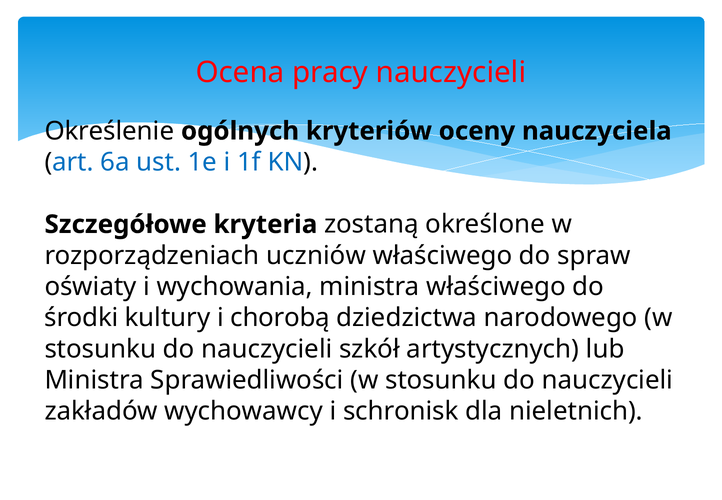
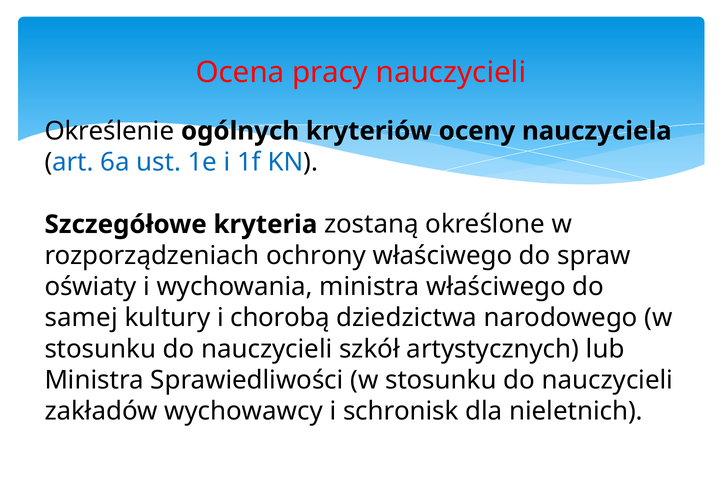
uczniów: uczniów -> ochrony
środki: środki -> samej
